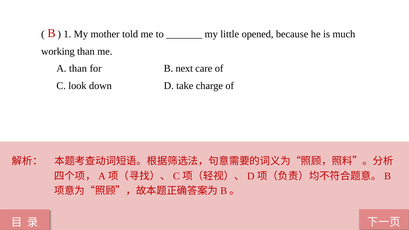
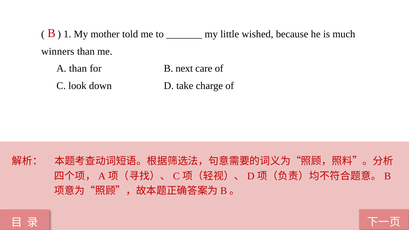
opened: opened -> wished
working: working -> winners
